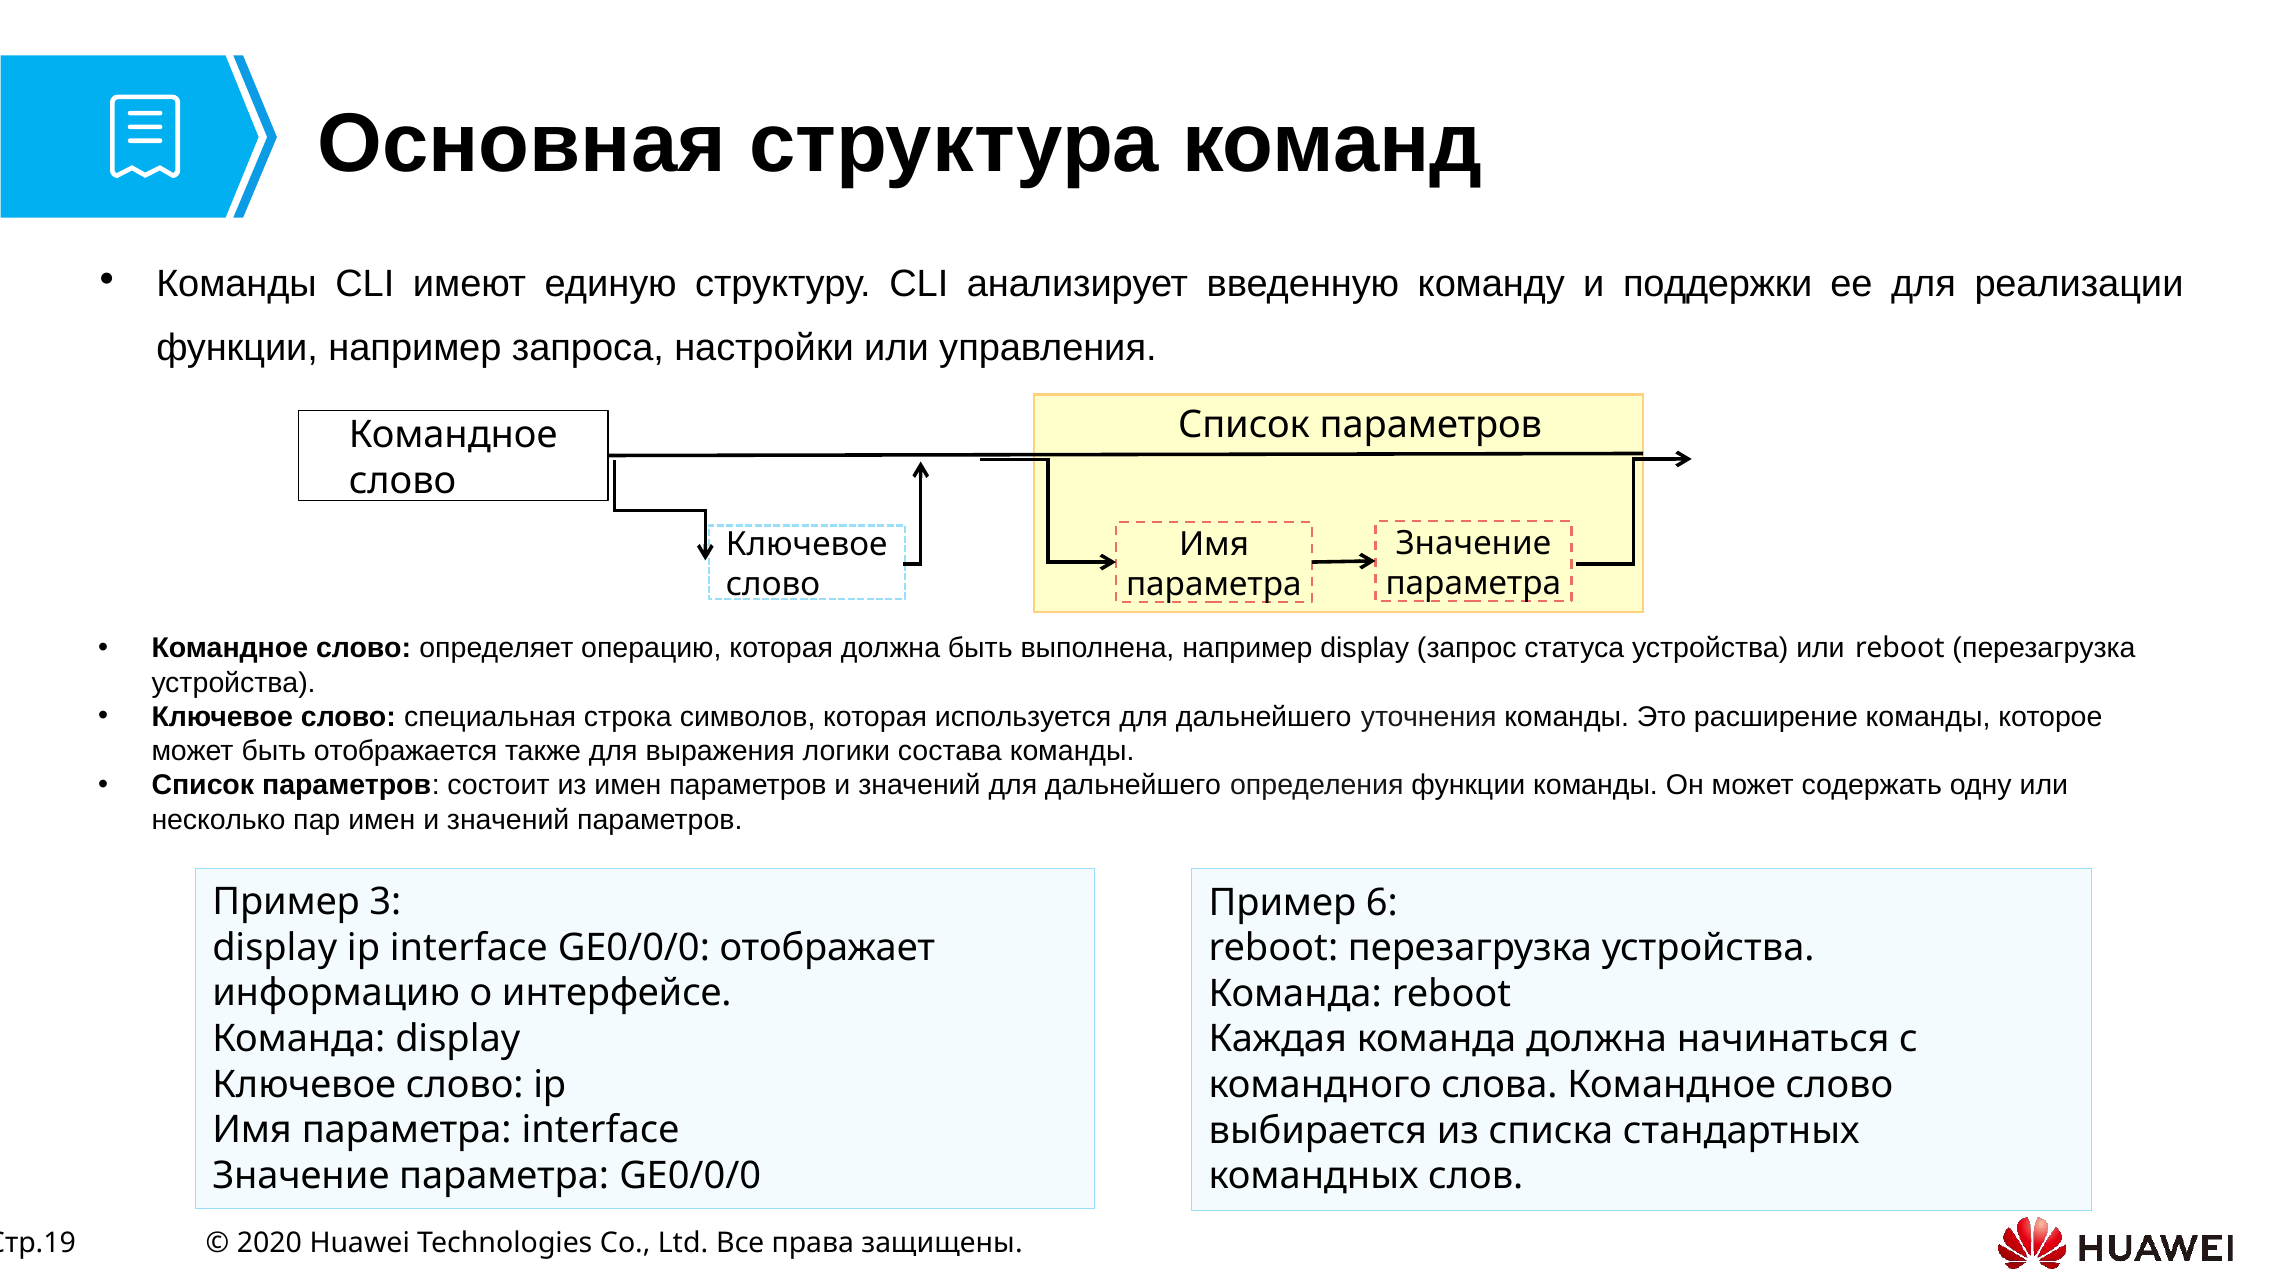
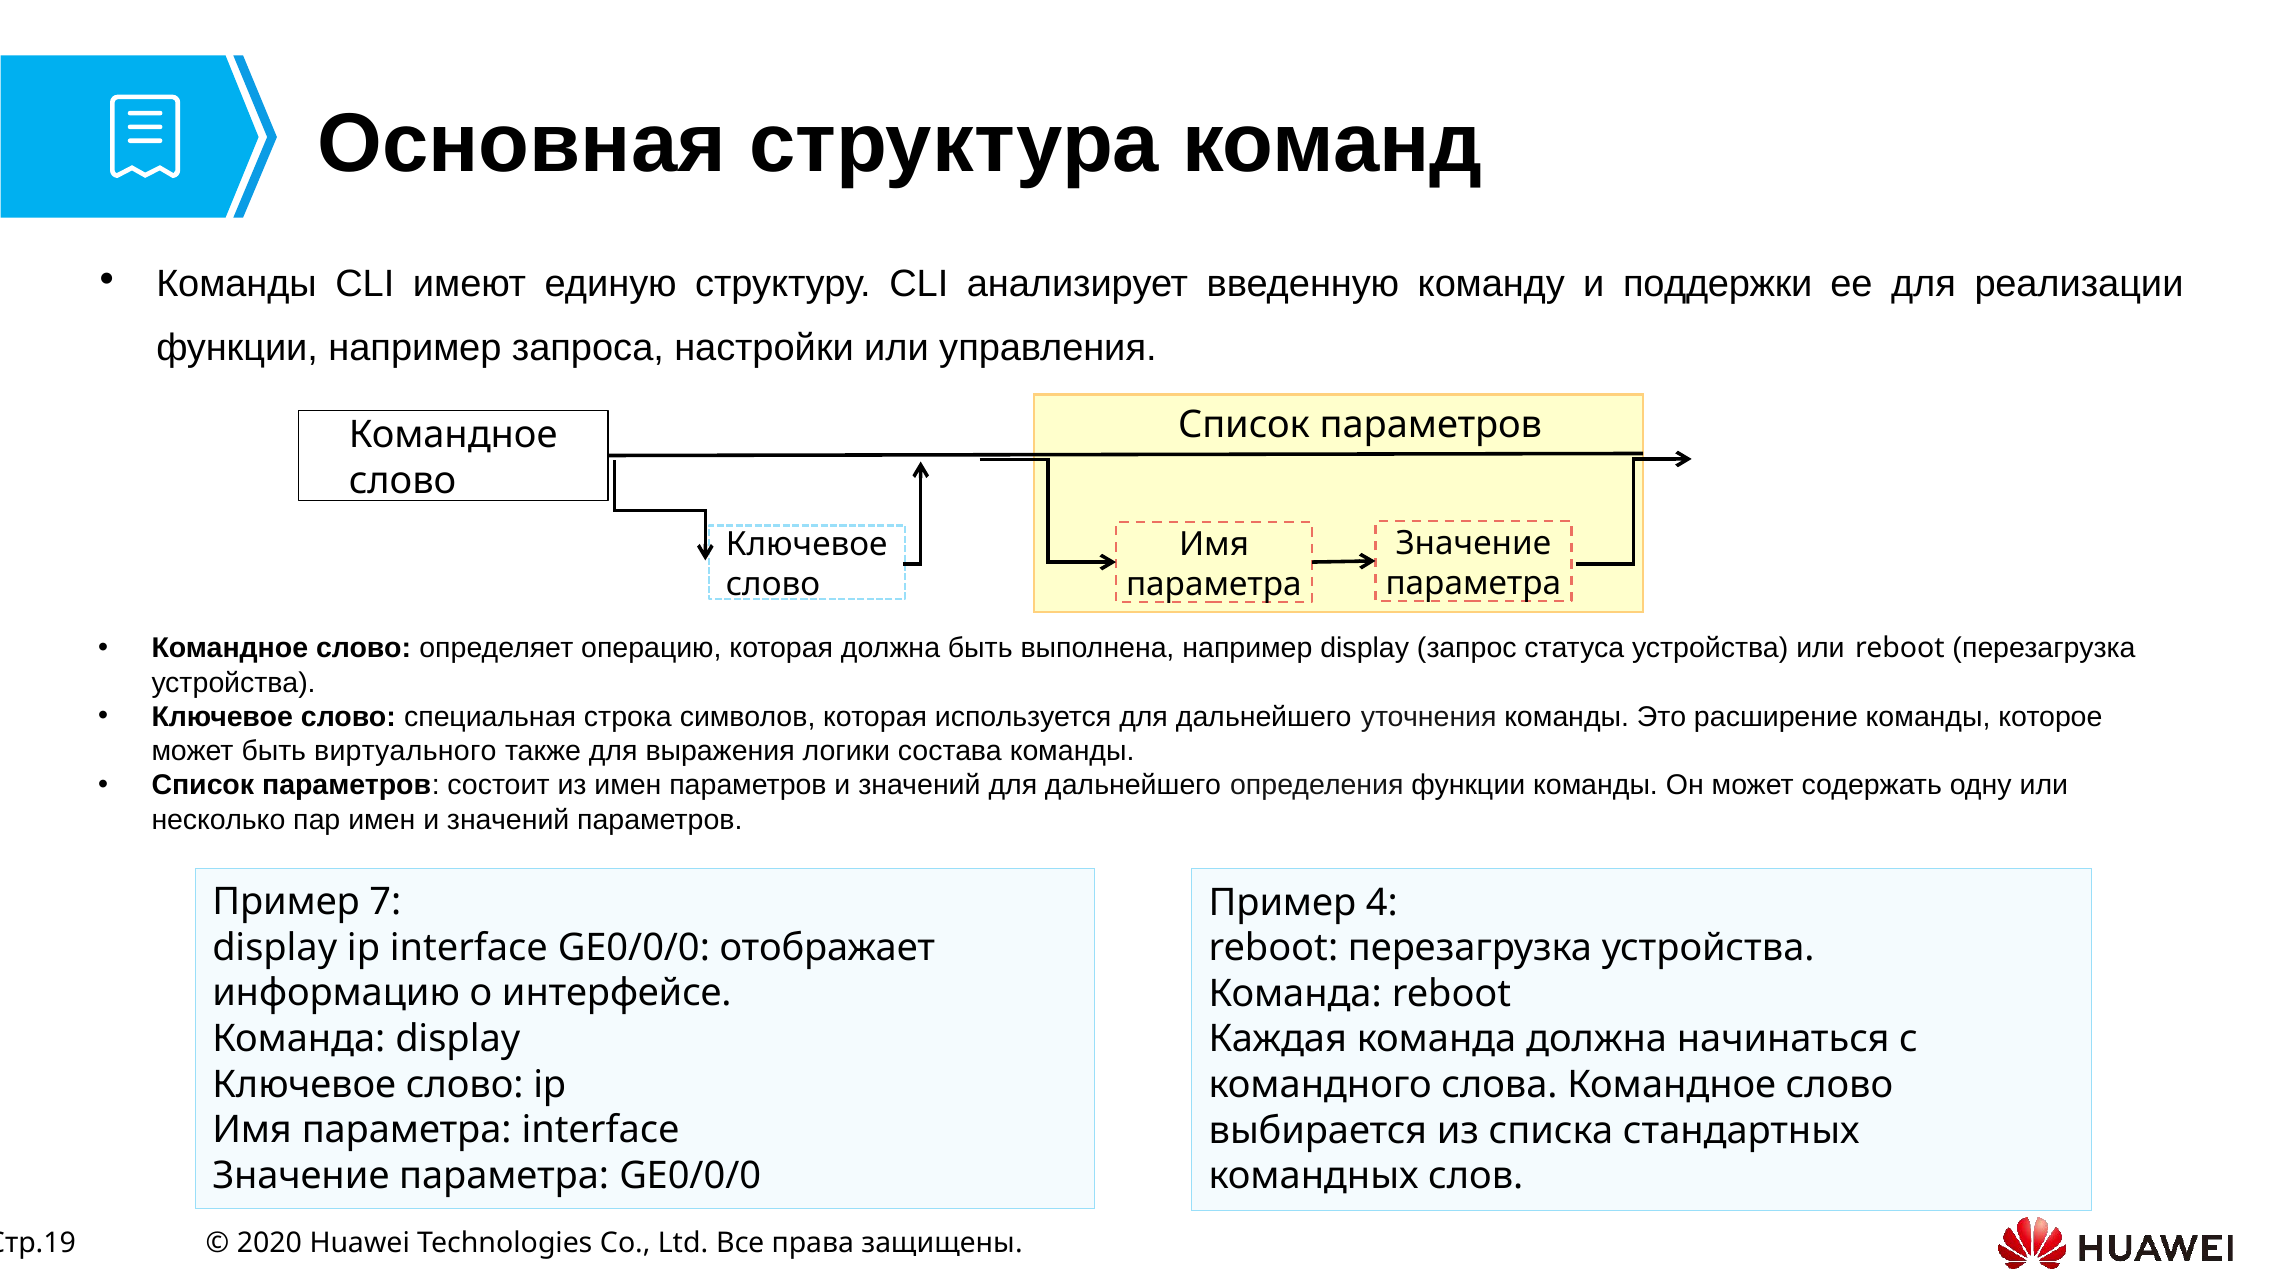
отображается: отображается -> виртуального
3: 3 -> 7
6: 6 -> 4
